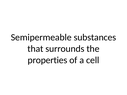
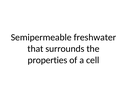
substances: substances -> freshwater
